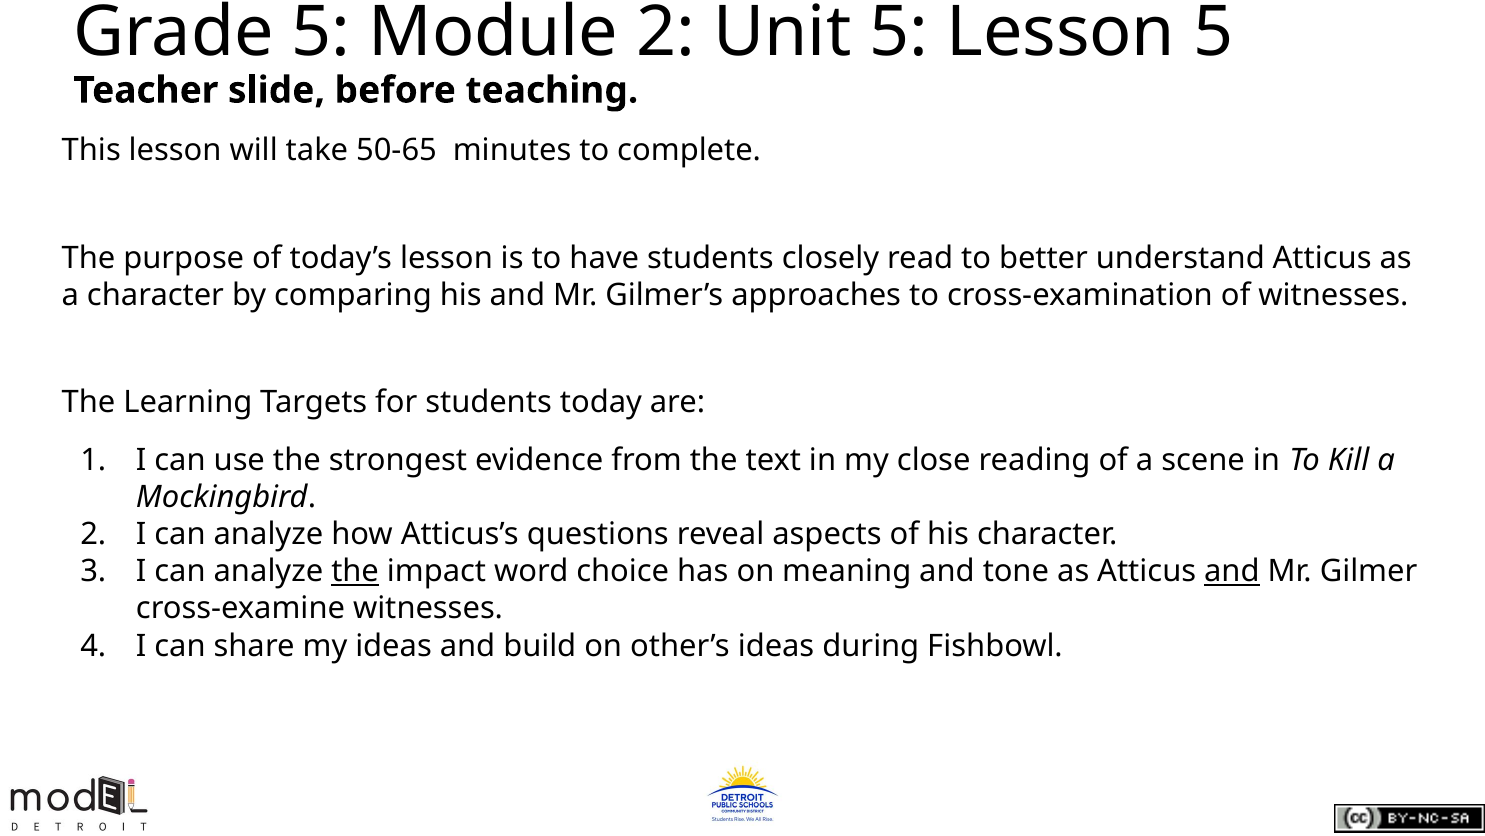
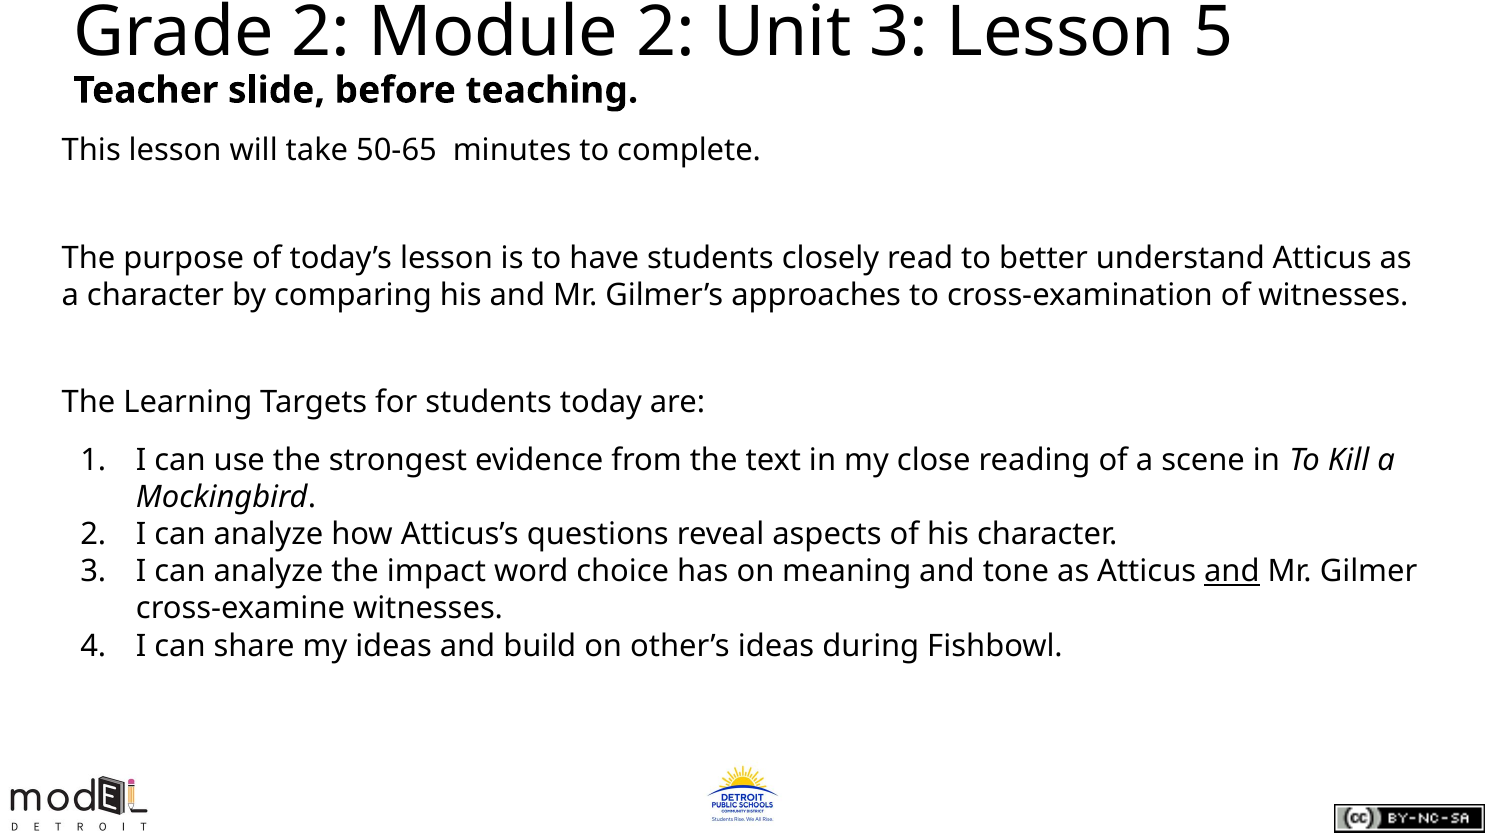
Grade 5: 5 -> 2
Unit 5: 5 -> 3
the at (355, 571) underline: present -> none
